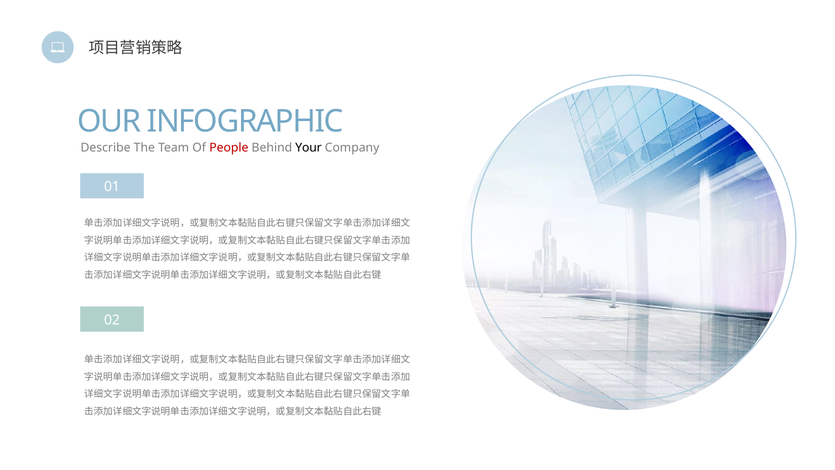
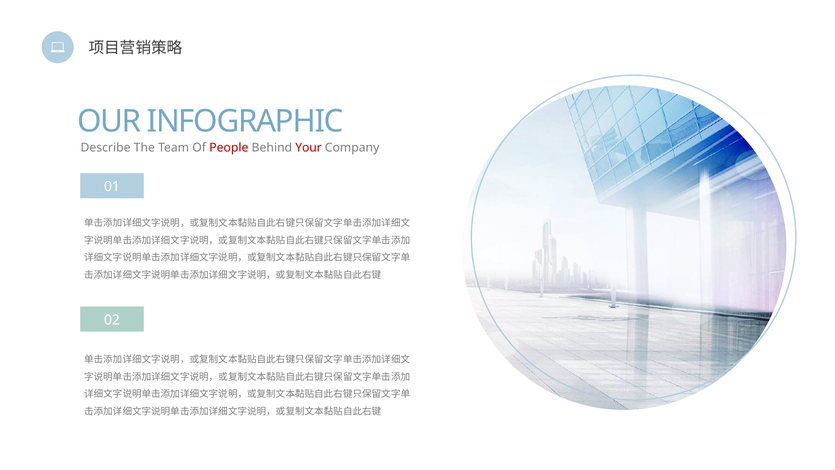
Your colour: black -> red
